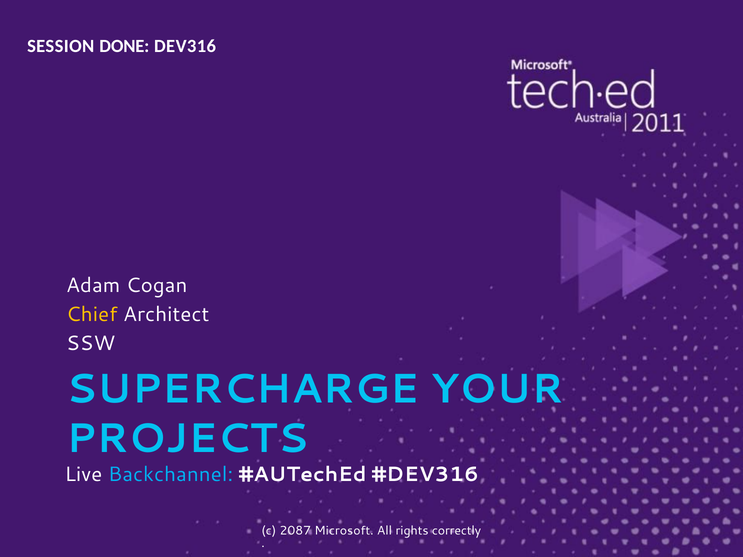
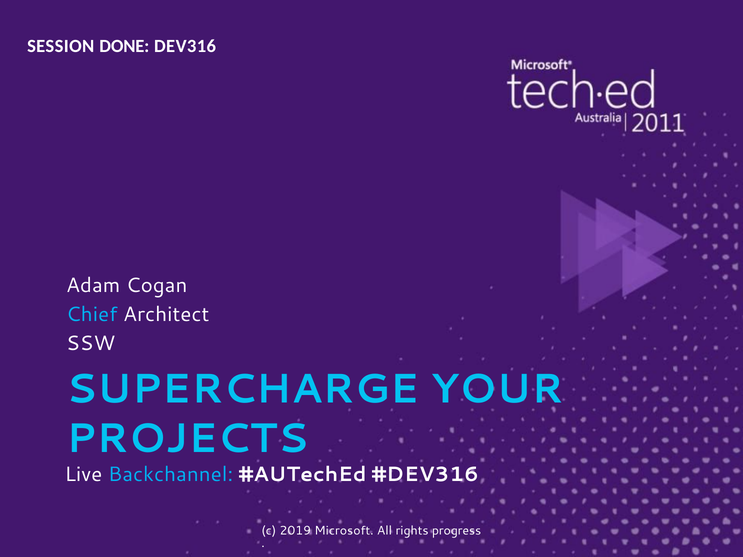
Chief colour: yellow -> light blue
2087: 2087 -> 2019
correctly: correctly -> progress
